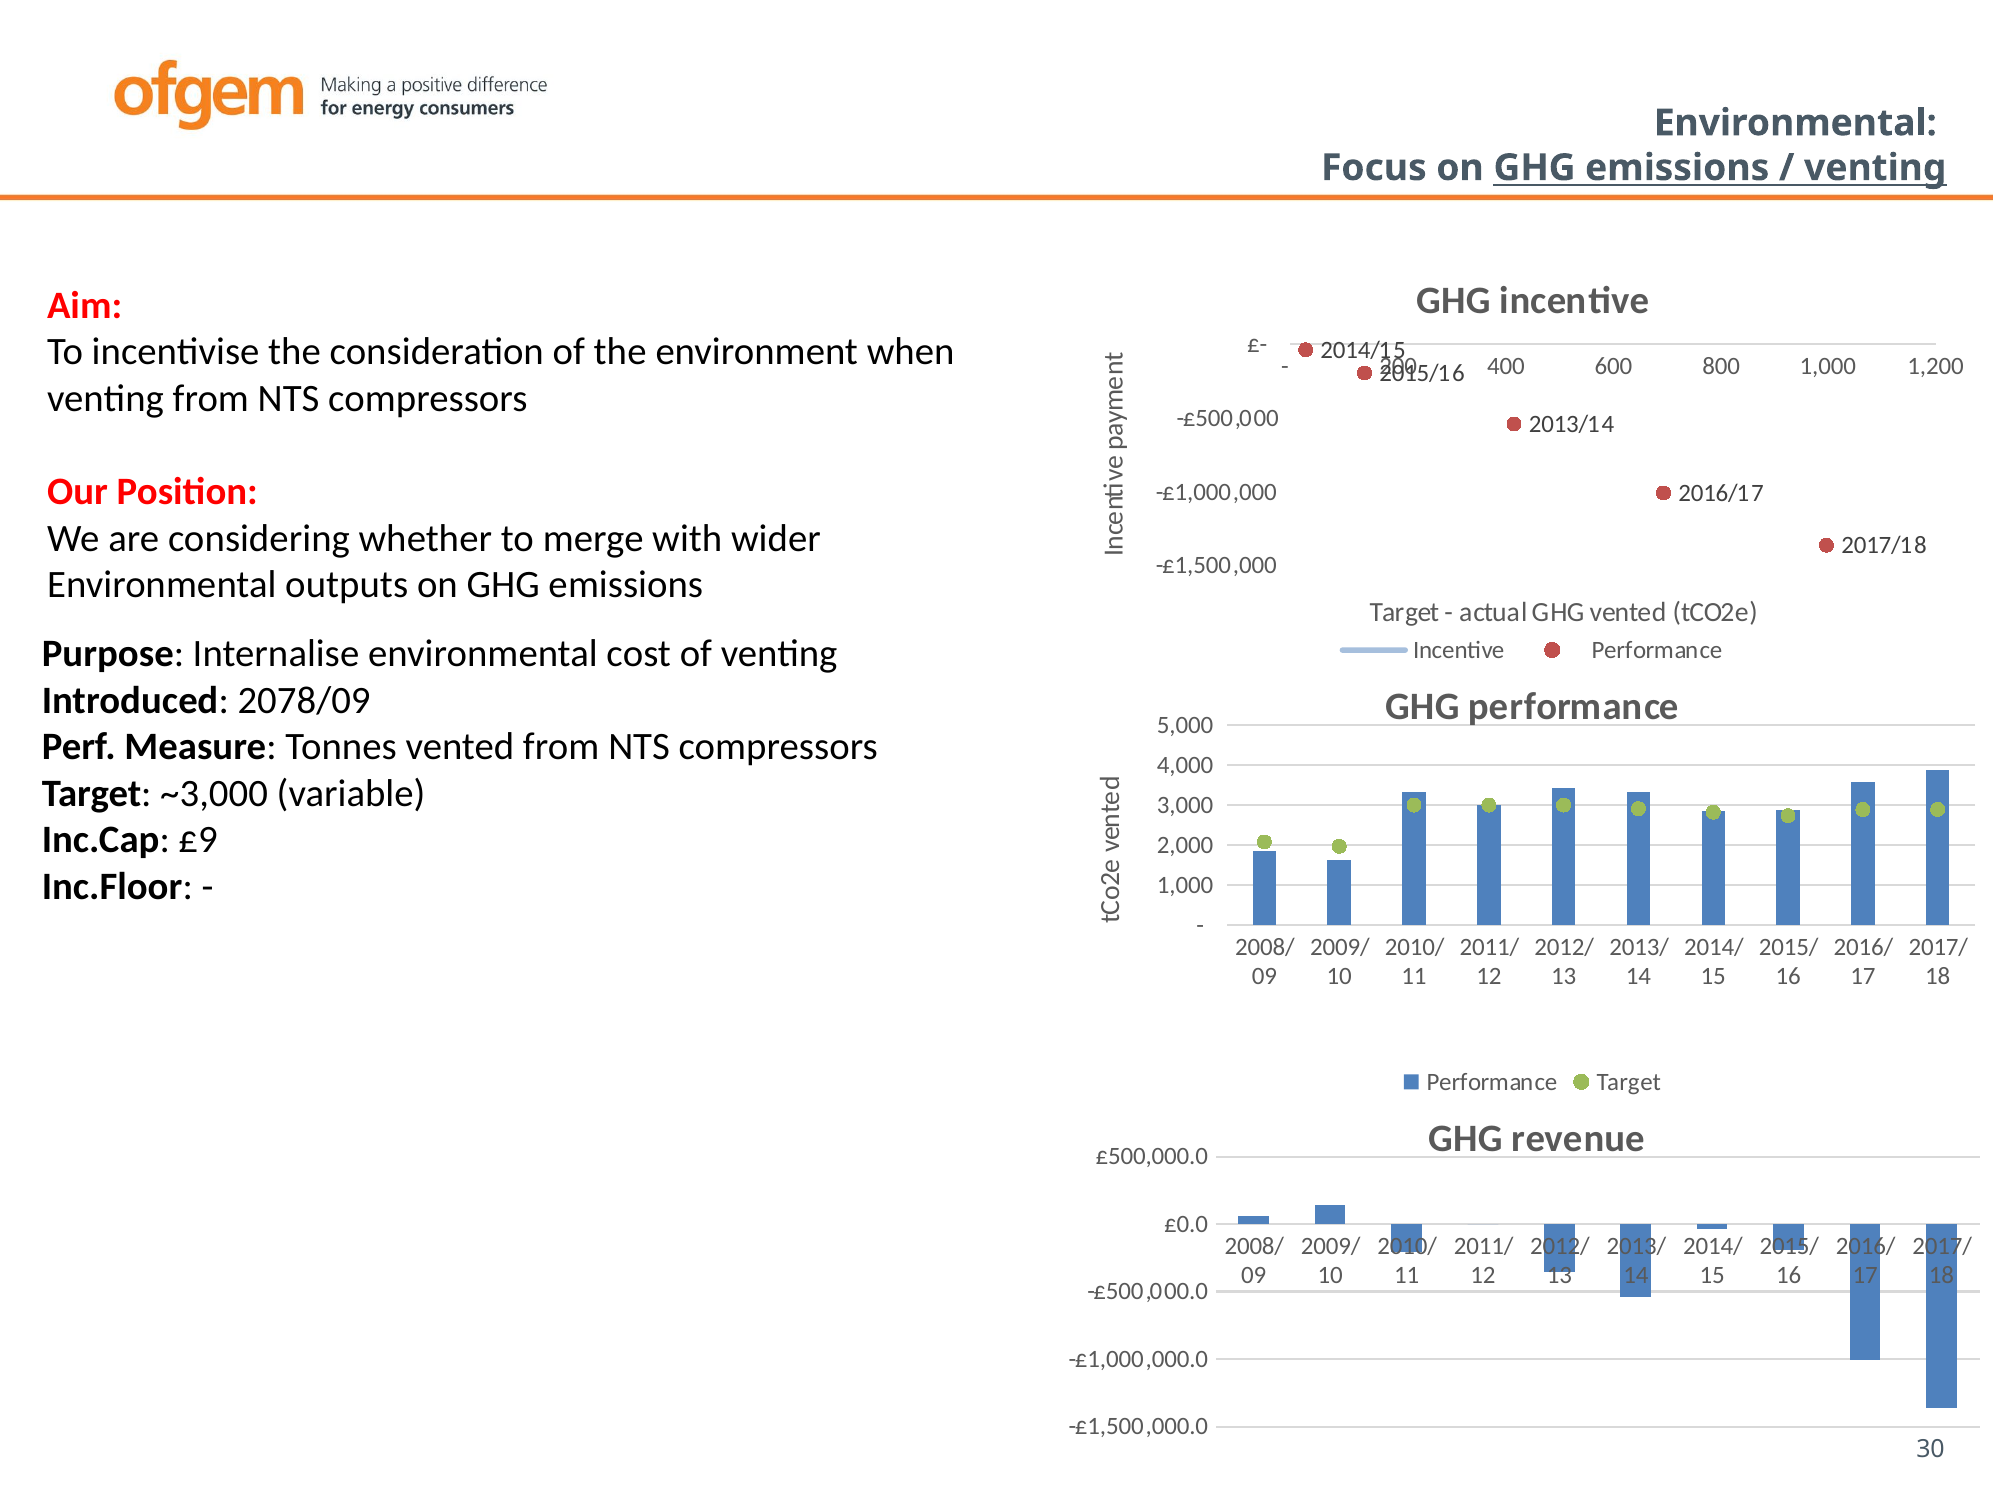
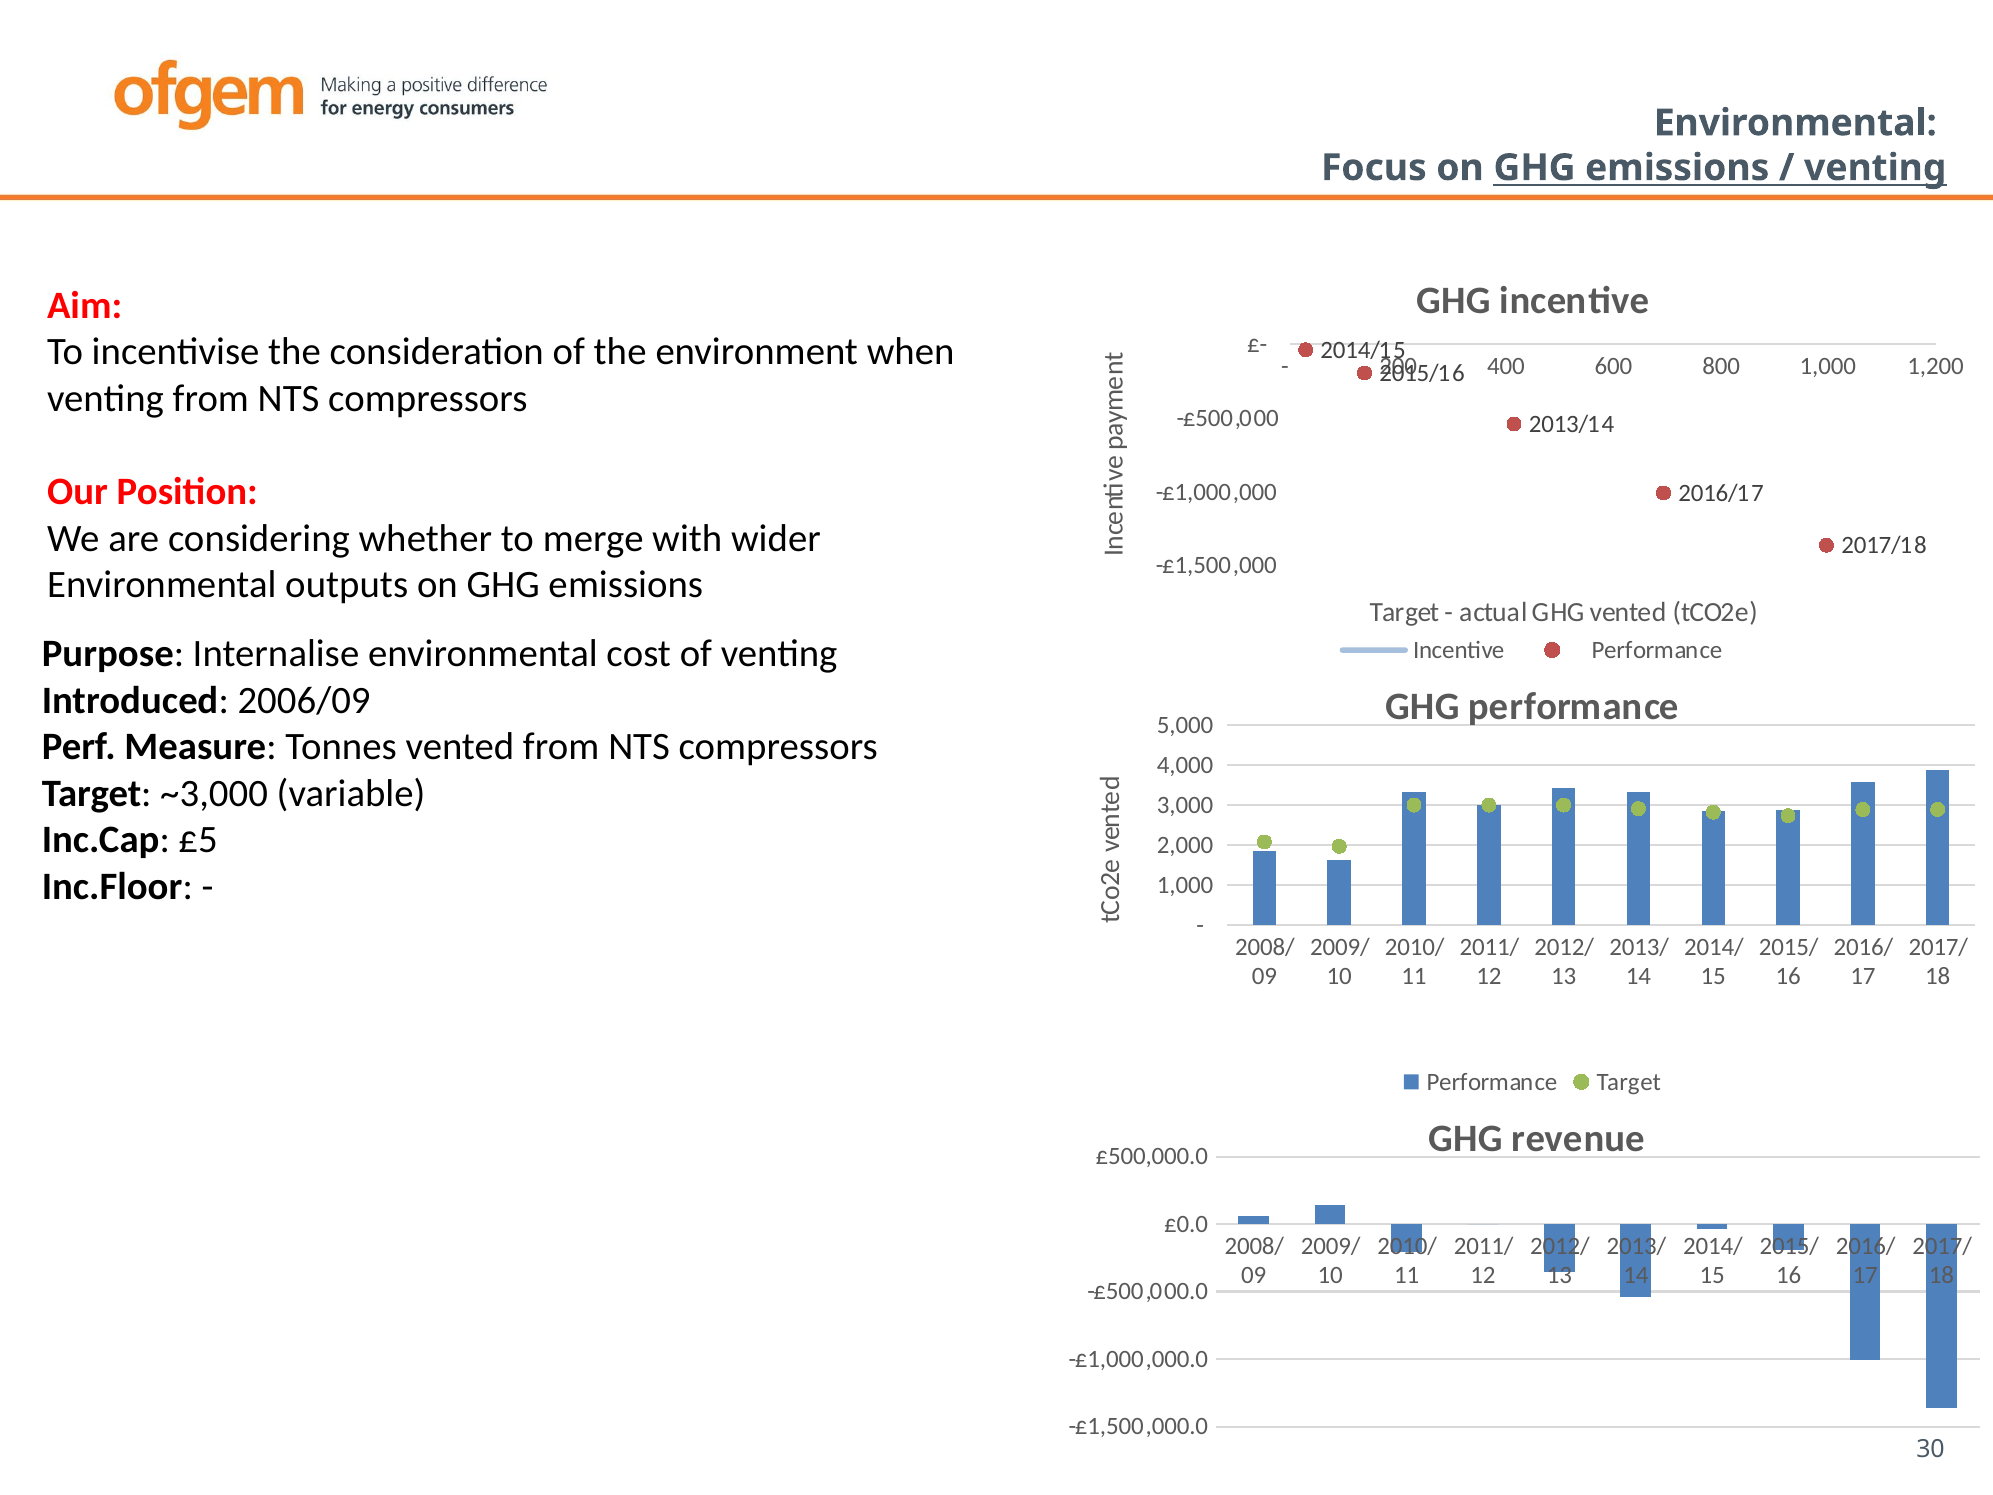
2078/09: 2078/09 -> 2006/09
£9: £9 -> £5
